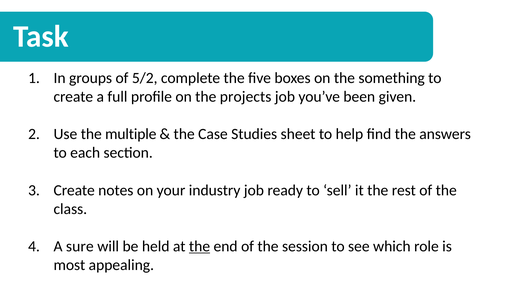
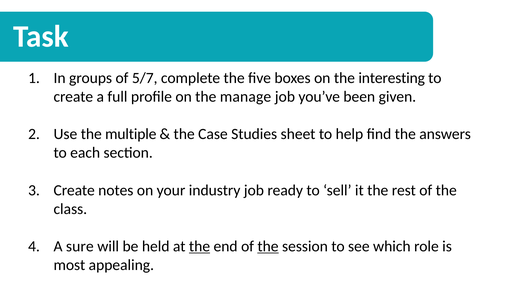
5/2: 5/2 -> 5/7
something: something -> interesting
projects: projects -> manage
the at (268, 246) underline: none -> present
